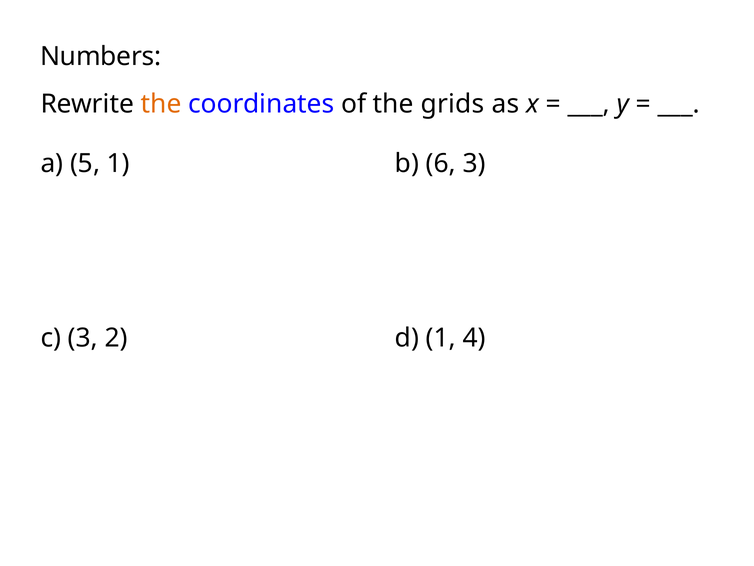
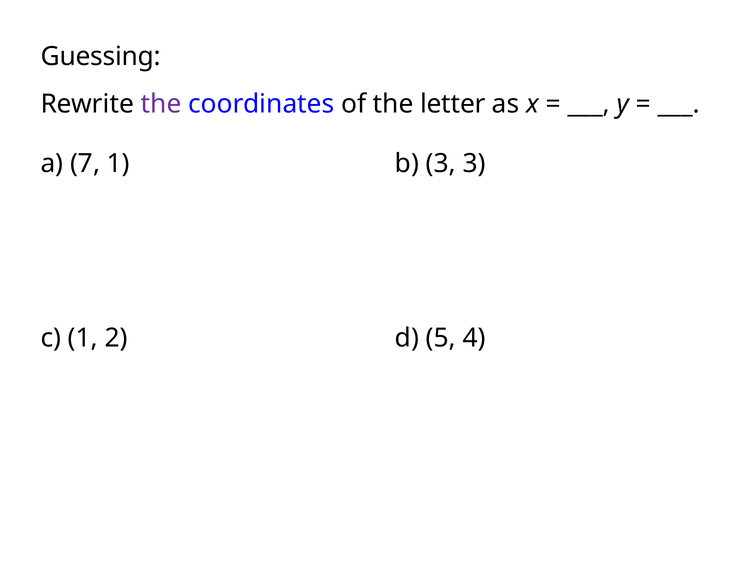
Numbers: Numbers -> Guessing
the at (161, 104) colour: orange -> purple
grids: grids -> letter
5: 5 -> 7
b 6: 6 -> 3
c 3: 3 -> 1
d 1: 1 -> 5
